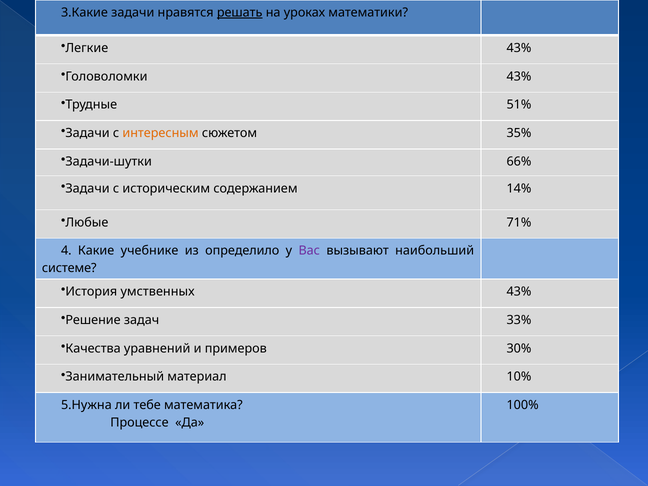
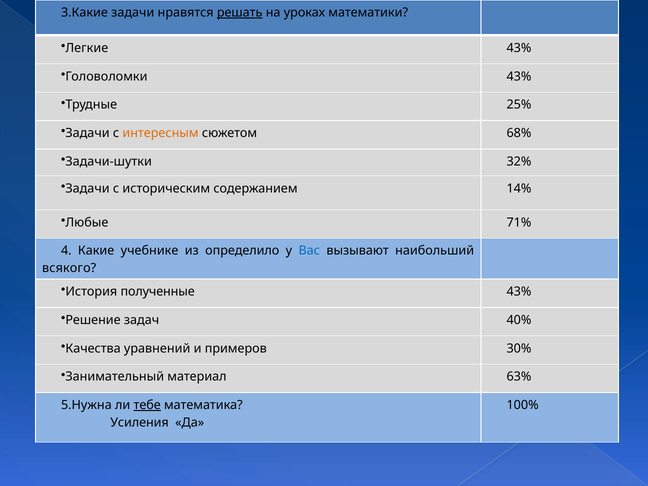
51%: 51% -> 25%
35%: 35% -> 68%
66%: 66% -> 32%
Вас colour: purple -> blue
системе: системе -> всякого
умственных: умственных -> полученные
33%: 33% -> 40%
10%: 10% -> 63%
тебе underline: none -> present
Процессе: Процессе -> Усиления
